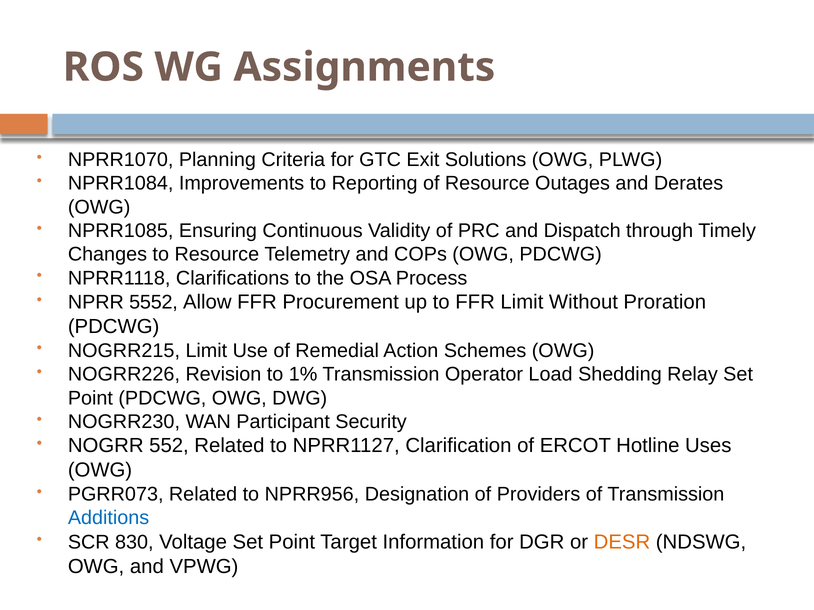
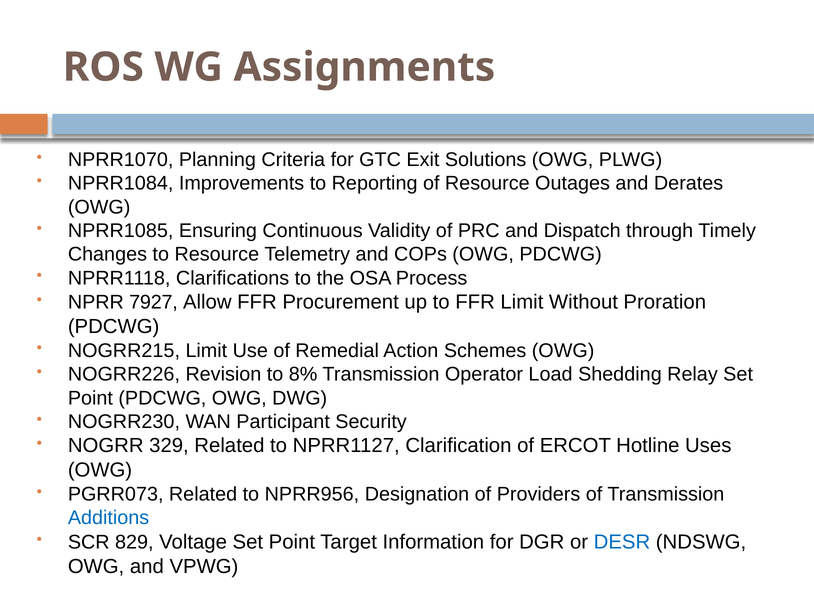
5552: 5552 -> 7927
1%: 1% -> 8%
552: 552 -> 329
830: 830 -> 829
DESR colour: orange -> blue
